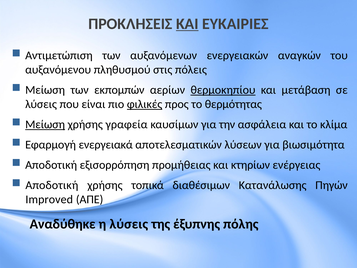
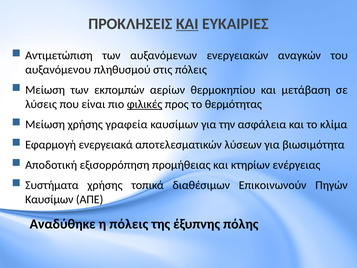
θερμοκηπίου underline: present -> none
Μείωση at (45, 124) underline: present -> none
Αποδοτική at (52, 185): Αποδοτική -> Συστήματα
Κατανάλωσης: Κατανάλωσης -> Επικοινωνούν
Improved at (49, 199): Improved -> Καυσίμων
η λύσεις: λύσεις -> πόλεις
